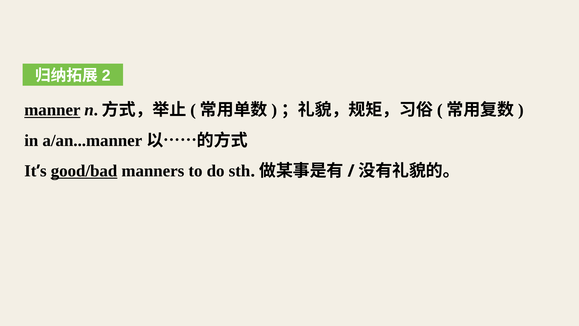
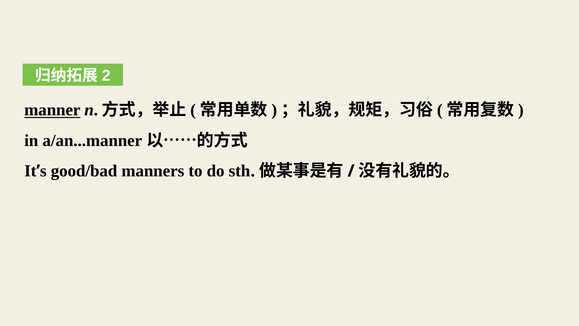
good/bad underline: present -> none
